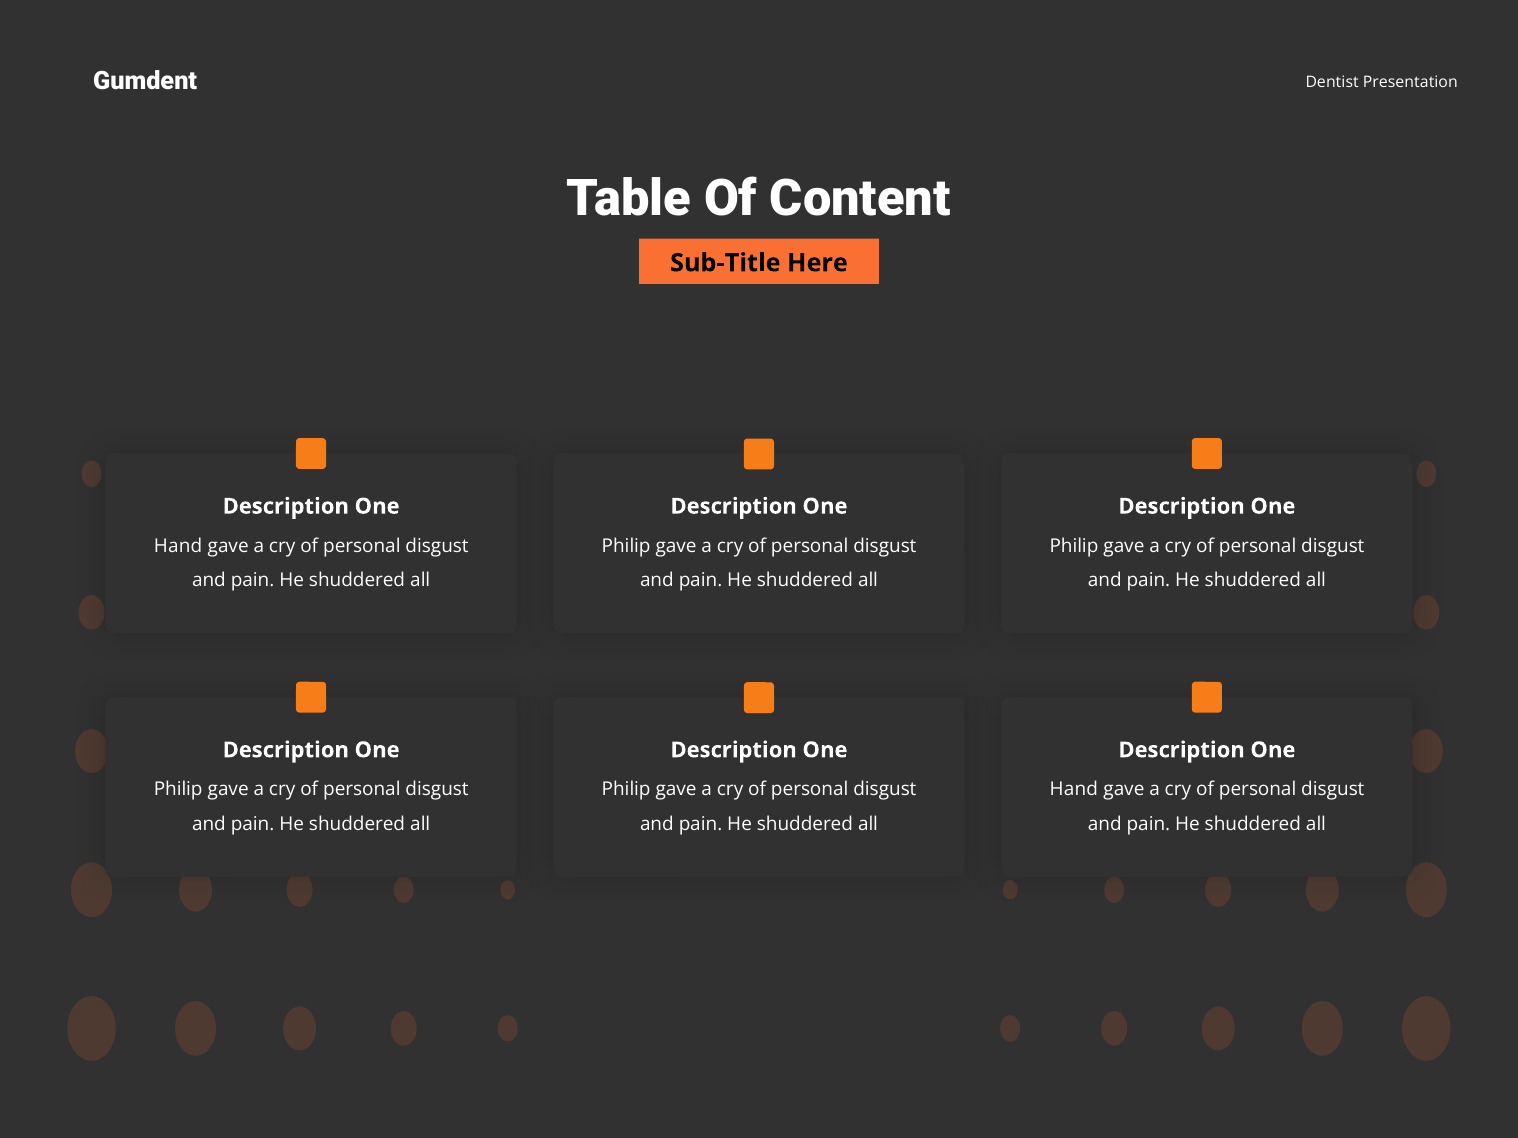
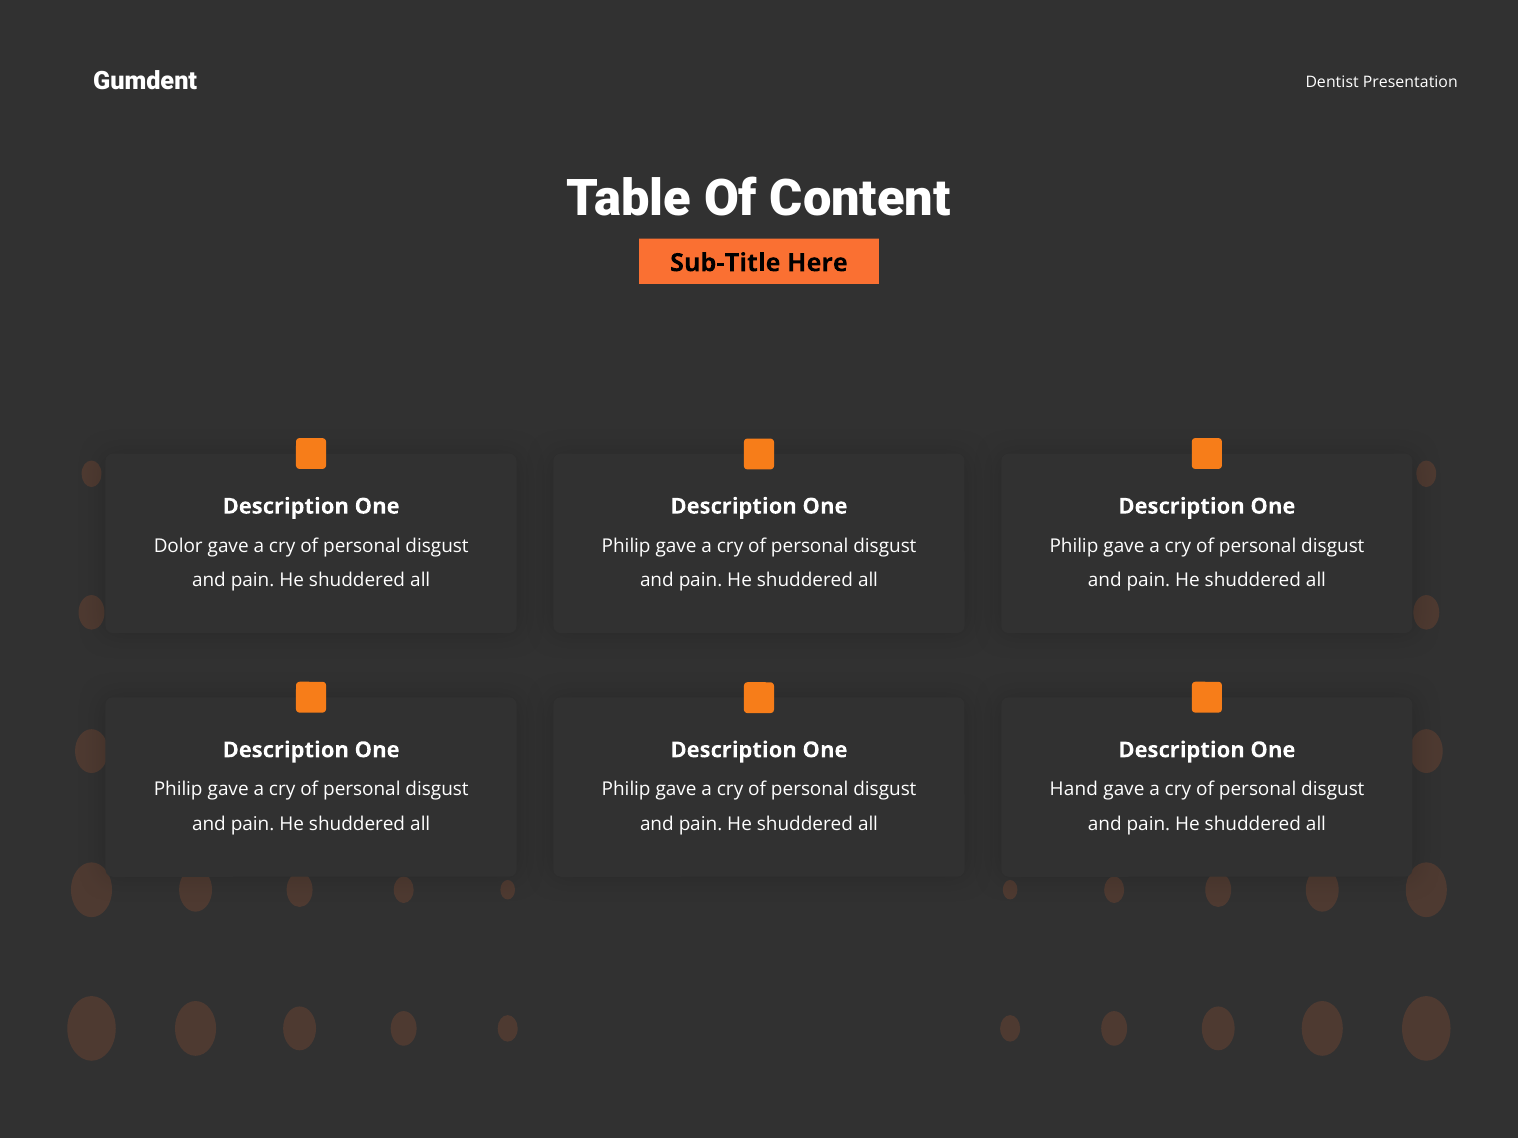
Hand at (178, 546): Hand -> Dolor
